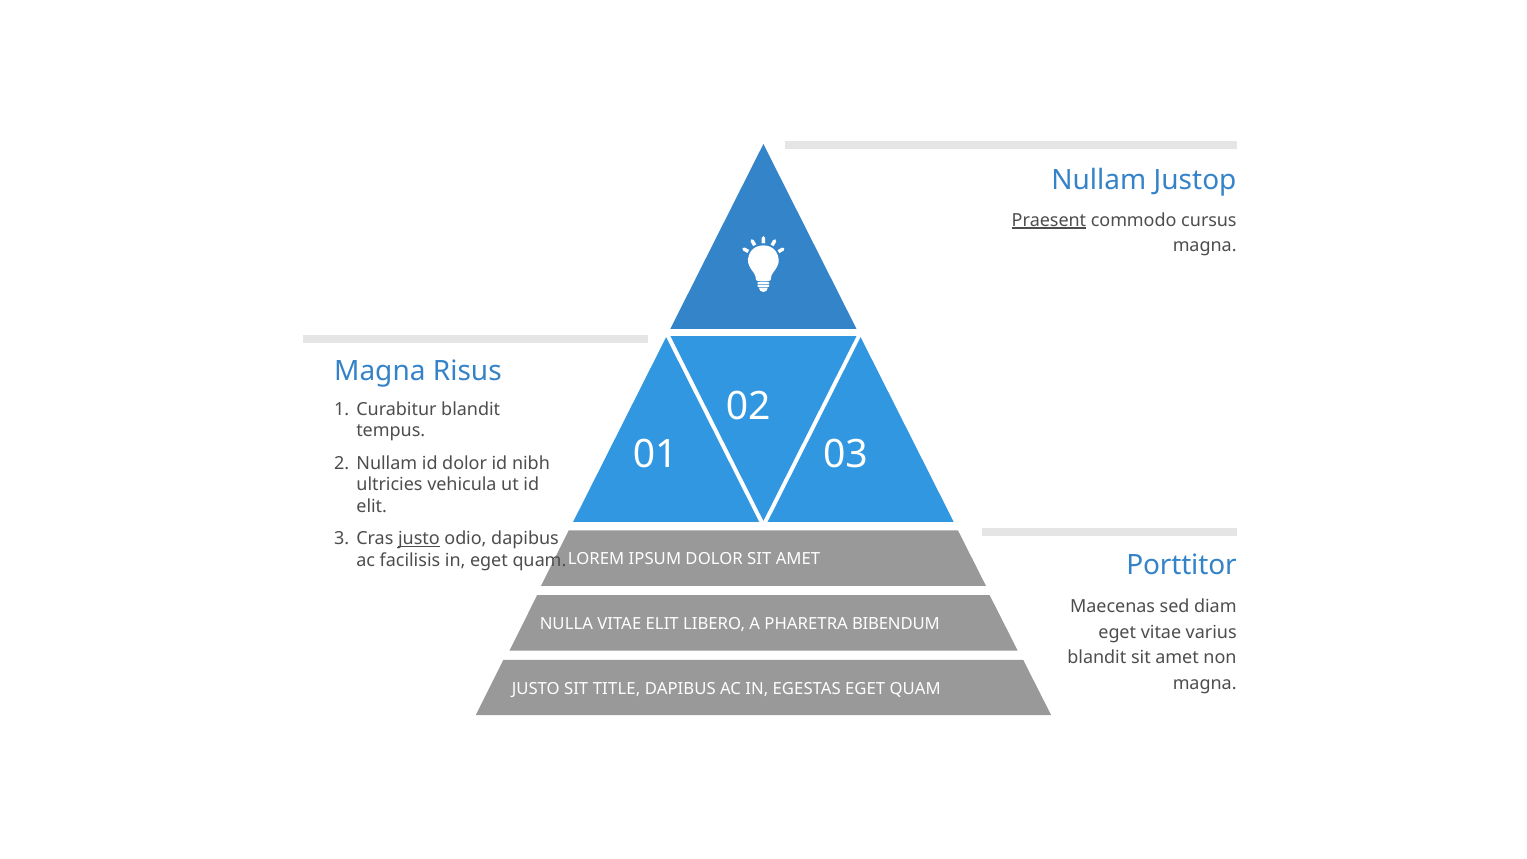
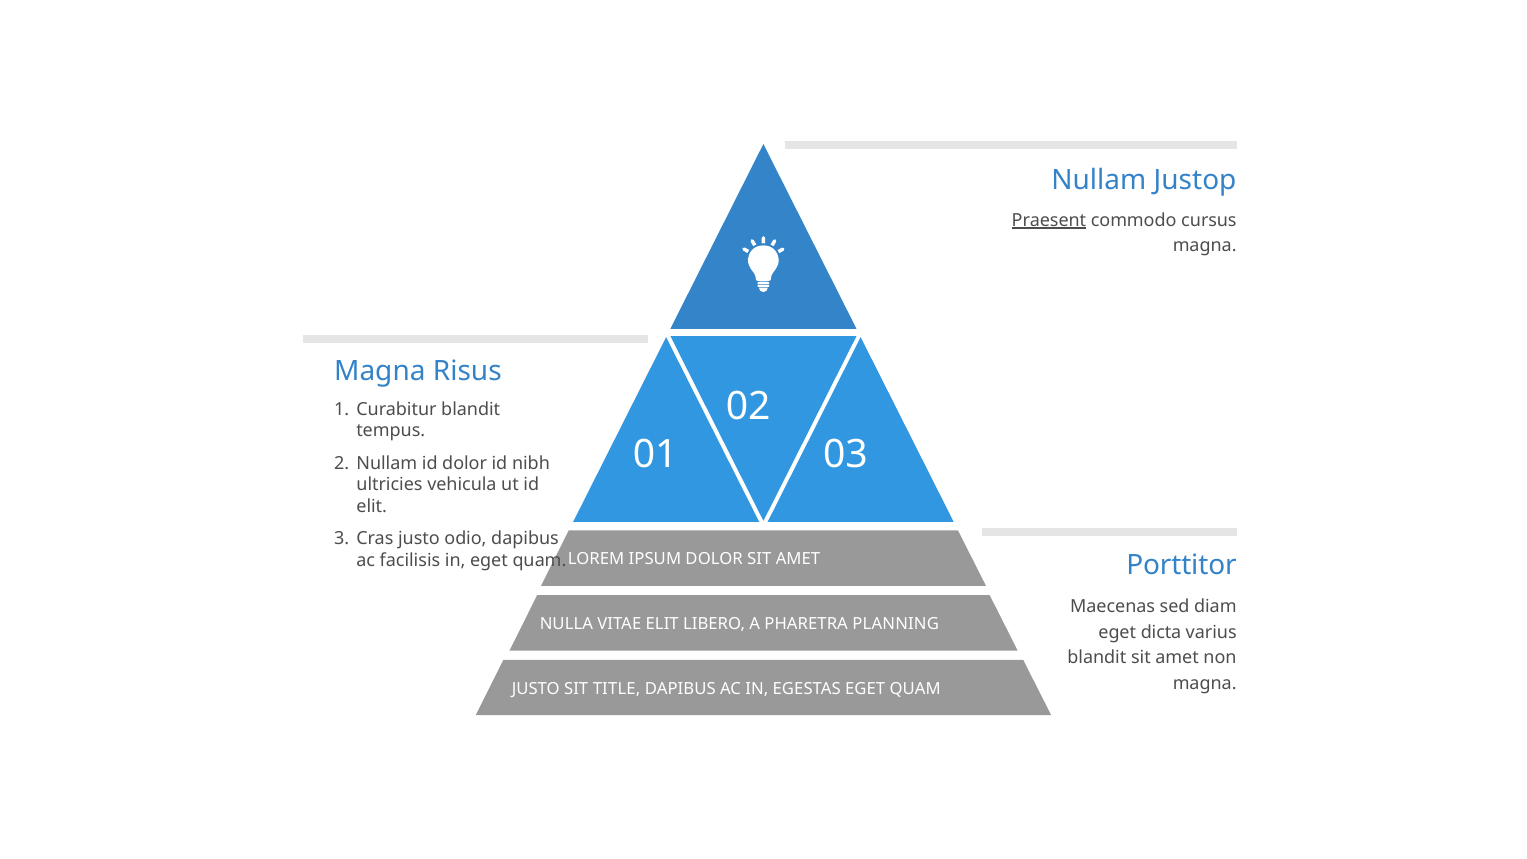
justo at (419, 539) underline: present -> none
BIBENDUM: BIBENDUM -> PLANNING
eget vitae: vitae -> dicta
